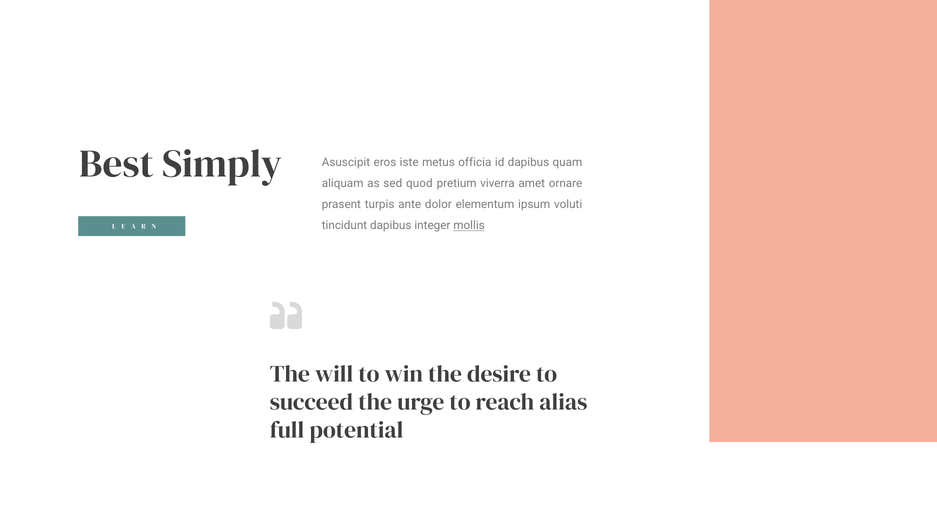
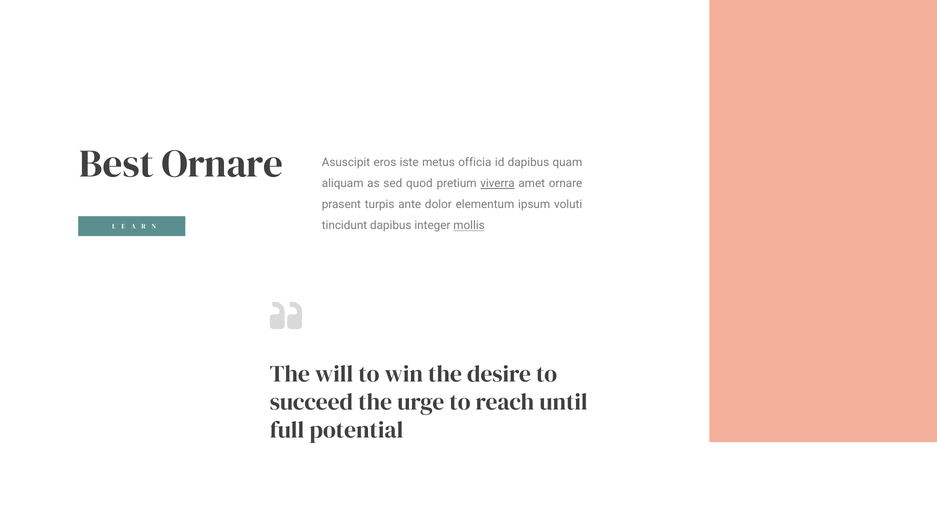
Best Simply: Simply -> Ornare
viverra underline: none -> present
alias: alias -> until
